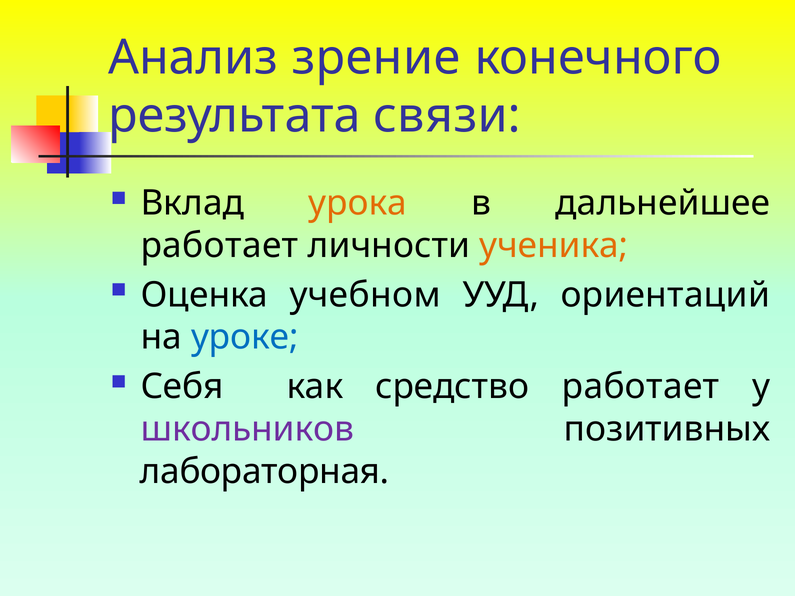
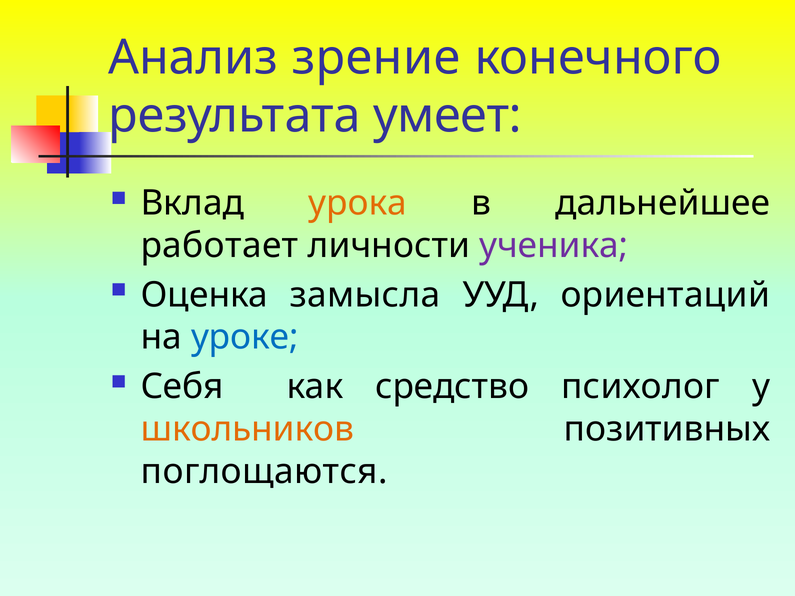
связи: связи -> умеет
ученика colour: orange -> purple
учебном: учебном -> замысла
средство работает: работает -> психолог
школьников colour: purple -> orange
лабораторная: лабораторная -> поглощаются
